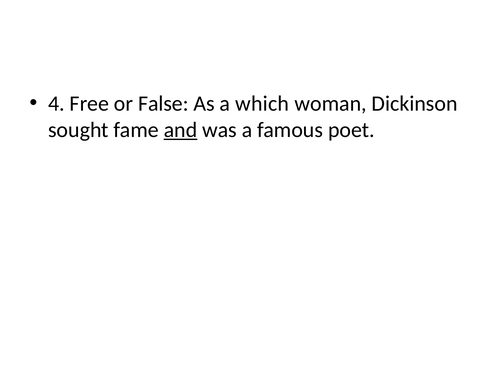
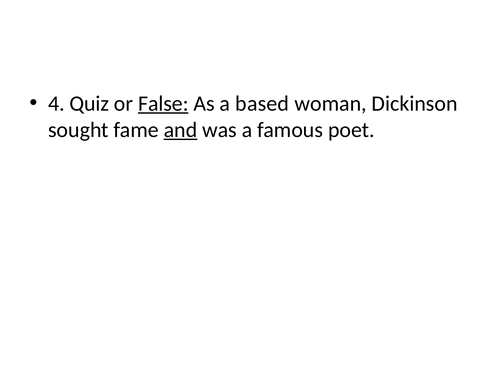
Free: Free -> Quiz
False underline: none -> present
which: which -> based
